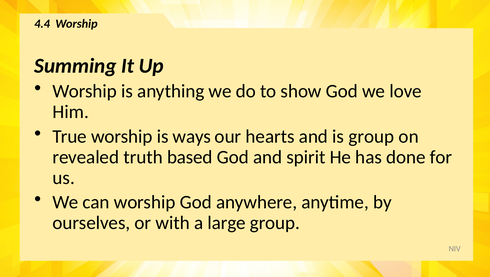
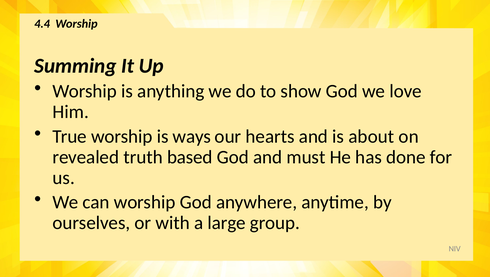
is group: group -> about
spirit: spirit -> must
